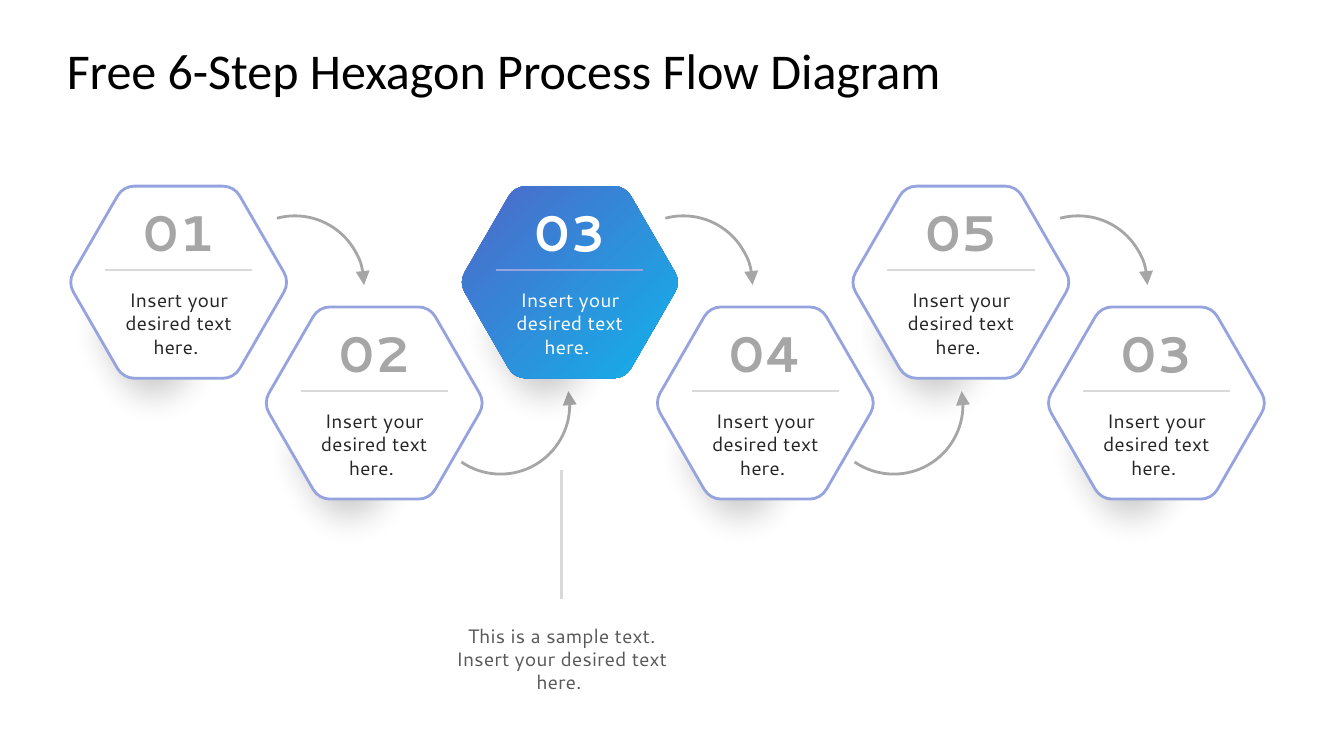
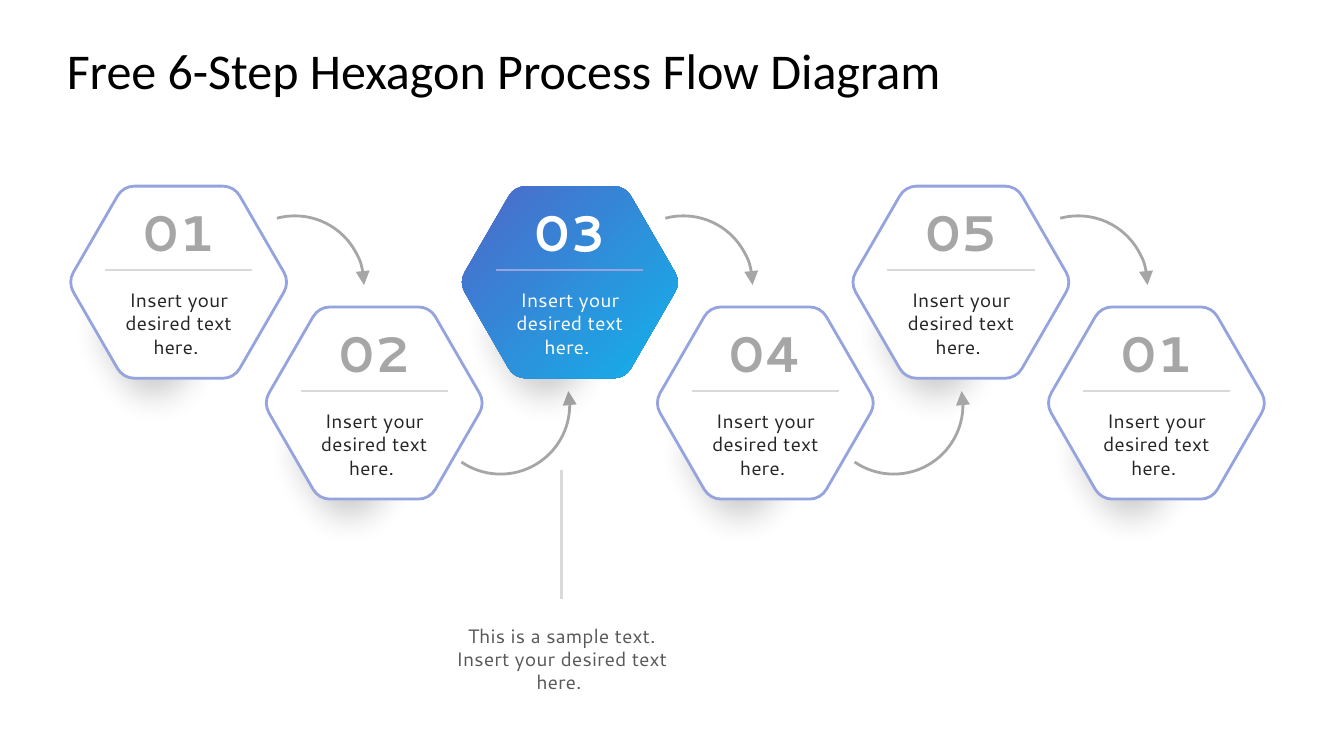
03 at (1156, 356): 03 -> 01
